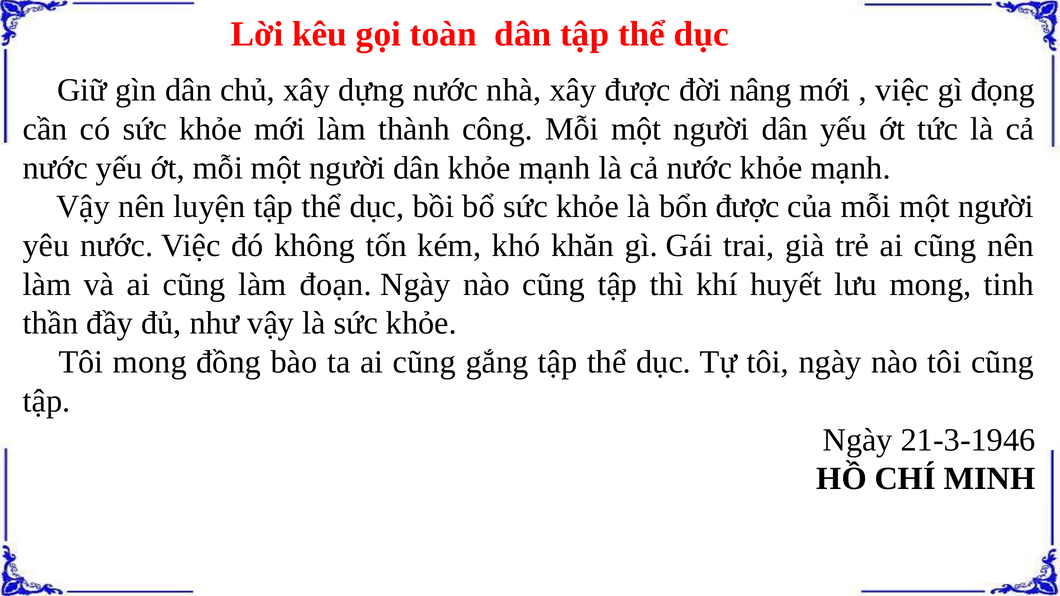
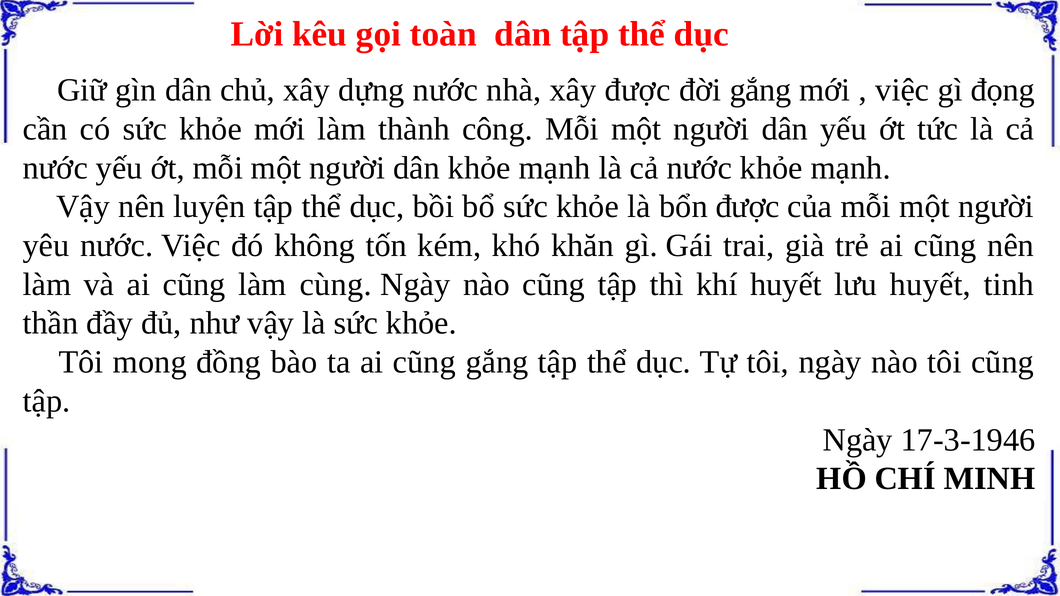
đời nâng: nâng -> gắng
đoạn: đoạn -> cùng
lưu mong: mong -> huyết
21-3-1946: 21-3-1946 -> 17-3-1946
